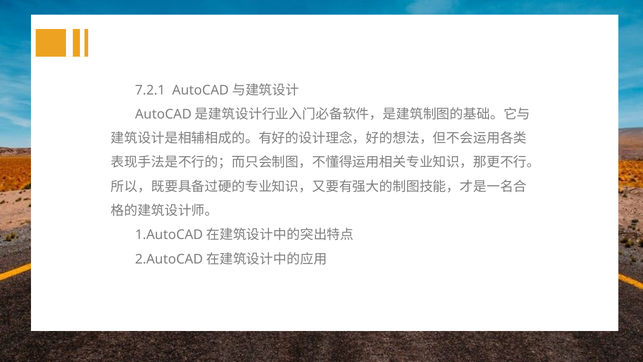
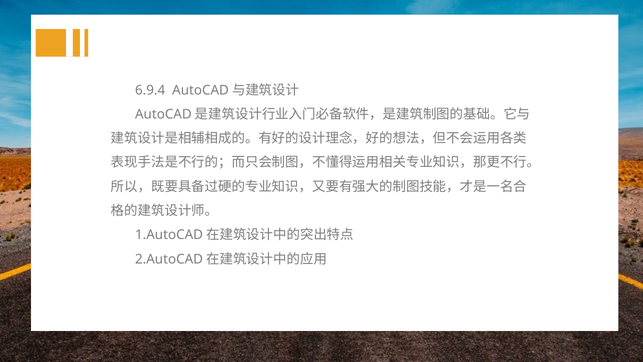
7.2.1: 7.2.1 -> 6.9.4
